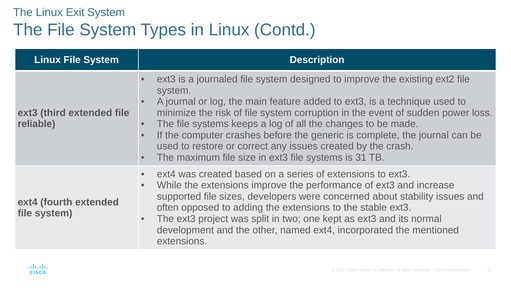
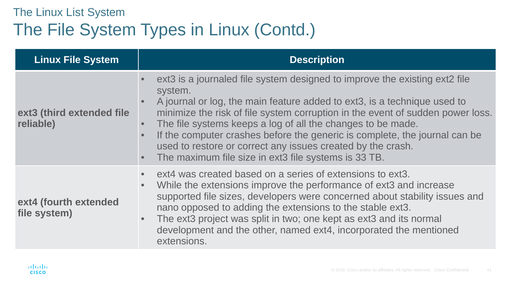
Exit: Exit -> List
31: 31 -> 33
often: often -> nano
